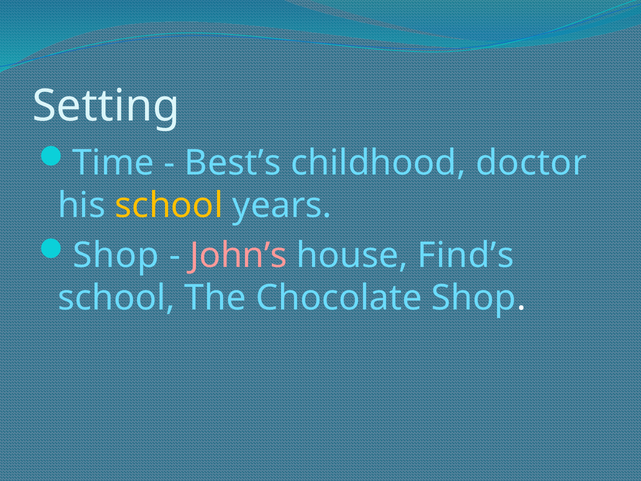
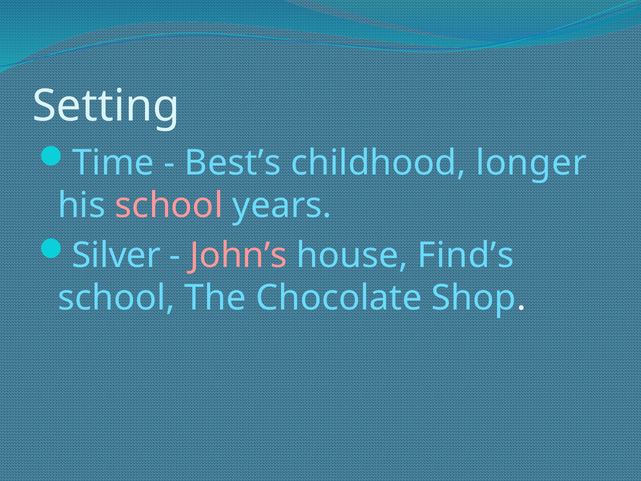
doctor: doctor -> longer
school at (169, 205) colour: yellow -> pink
Shop at (116, 255): Shop -> Silver
